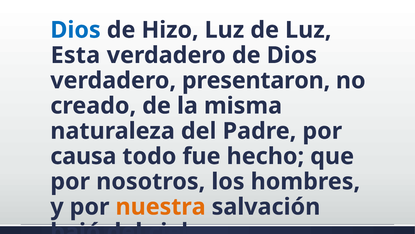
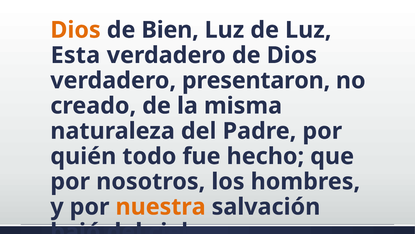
Dios at (75, 30) colour: blue -> orange
Hizo: Hizo -> Bien
causa: causa -> quién
